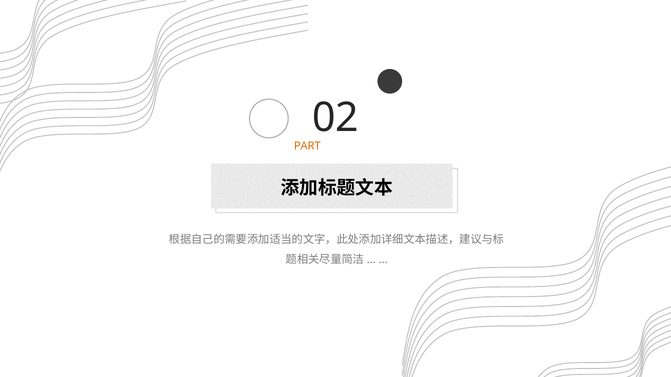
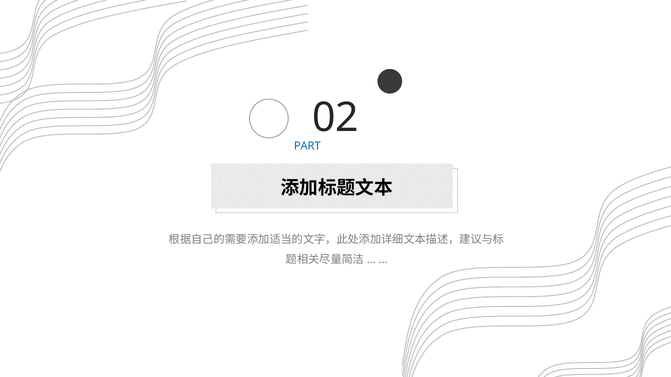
PART colour: orange -> blue
